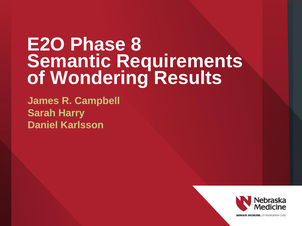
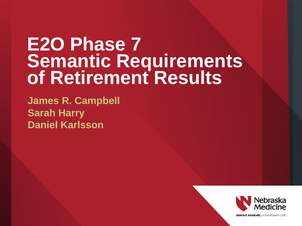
8: 8 -> 7
Wondering: Wondering -> Retirement
